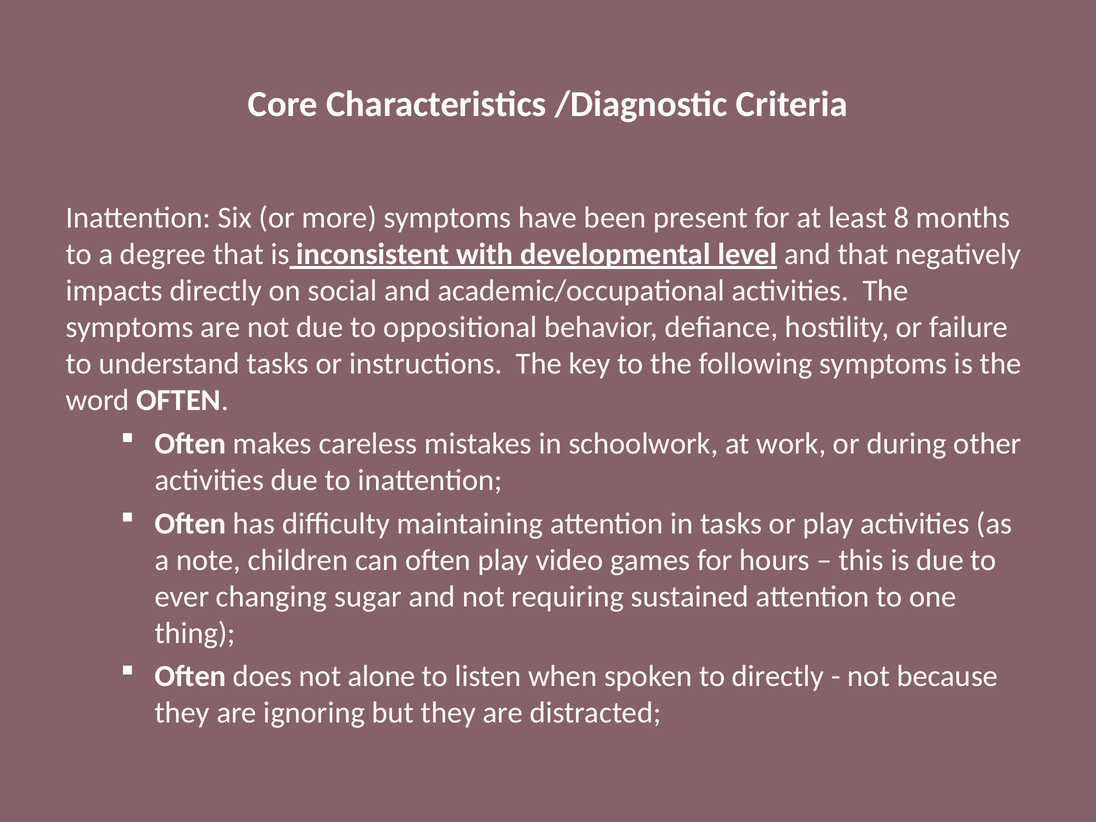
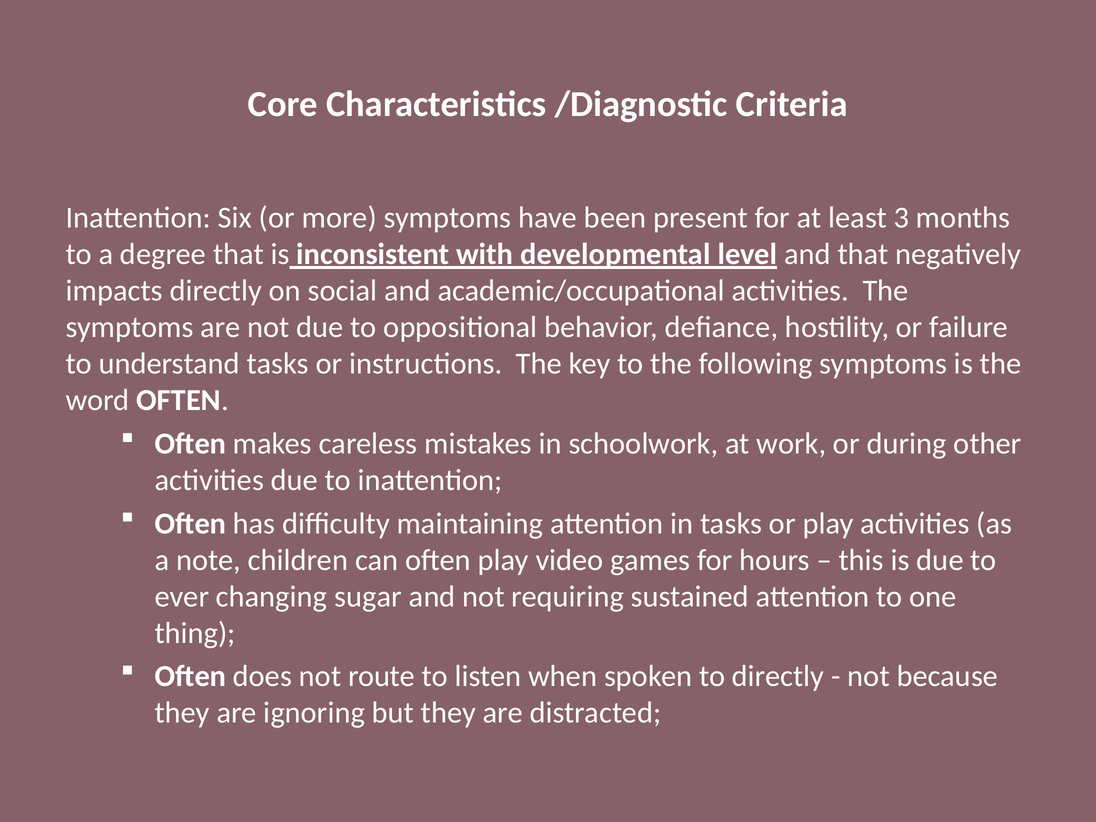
8: 8 -> 3
alone: alone -> route
